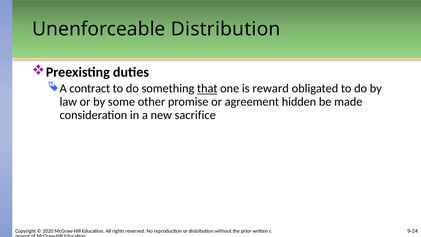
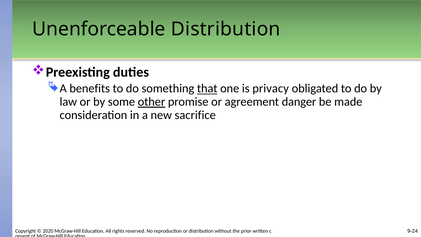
contract: contract -> benefits
reward: reward -> privacy
other underline: none -> present
hidden: hidden -> danger
